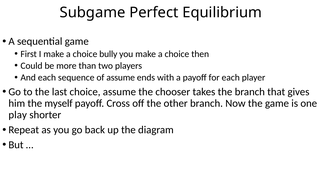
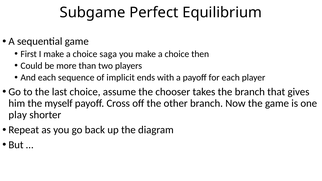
bully: bully -> saga
of assume: assume -> implicit
